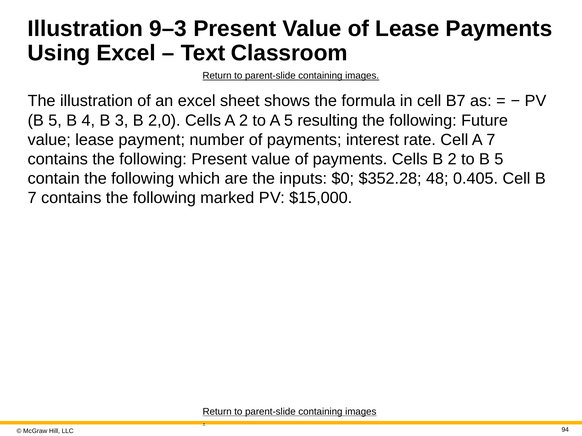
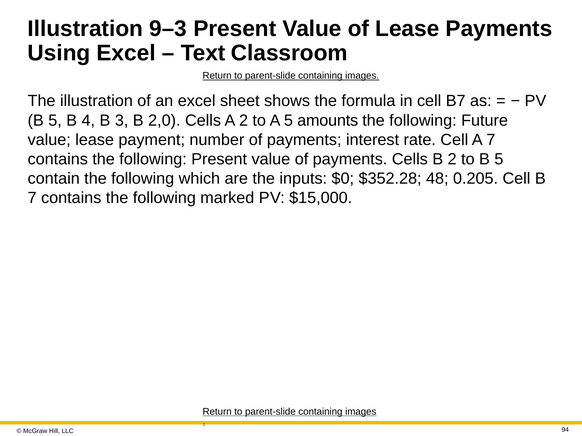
resulting: resulting -> amounts
0.405: 0.405 -> 0.205
